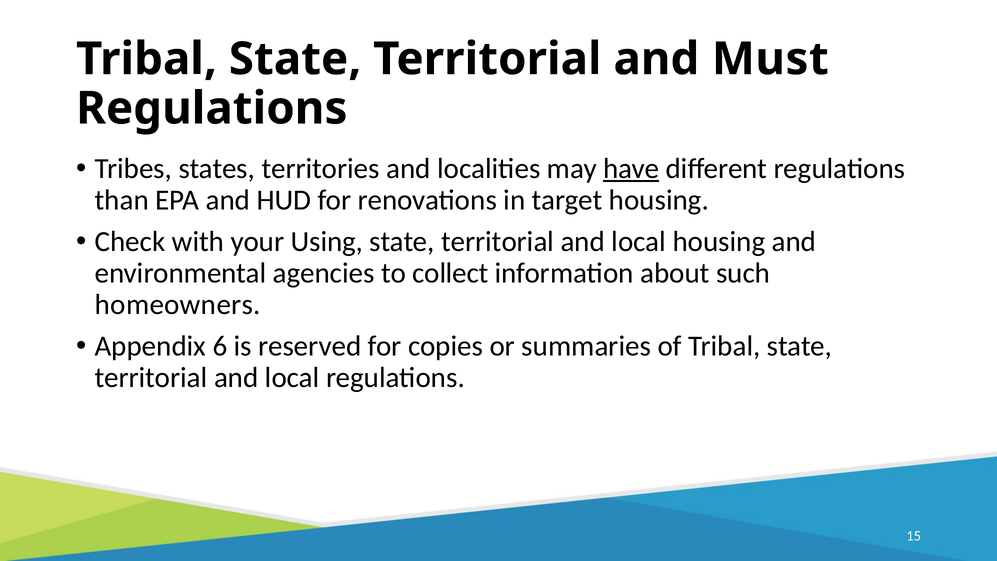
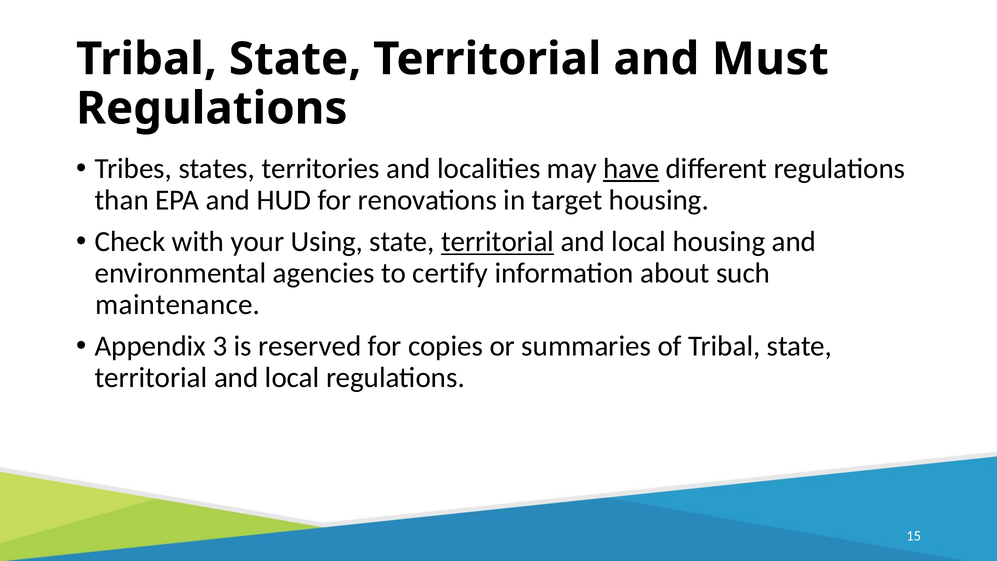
territorial at (498, 242) underline: none -> present
collect: collect -> certify
homeowners: homeowners -> maintenance
6: 6 -> 3
